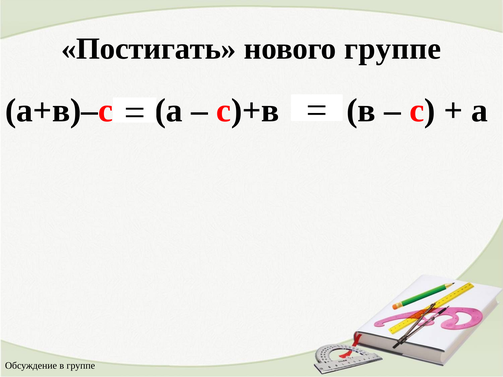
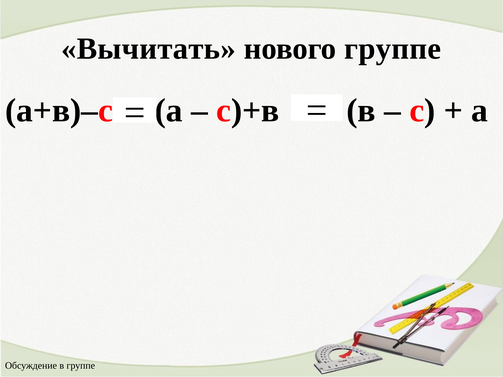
Постигать: Постигать -> Вычитать
